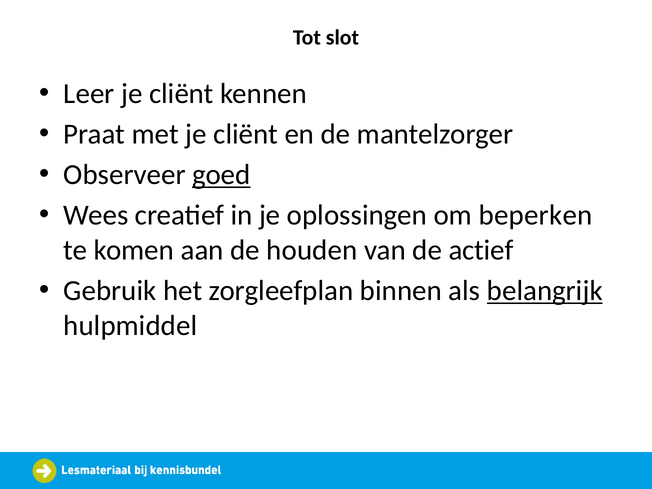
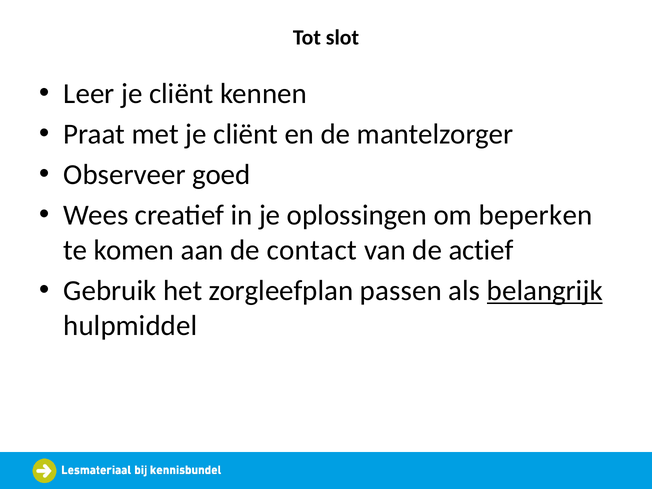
goed underline: present -> none
houden: houden -> contact
binnen: binnen -> passen
